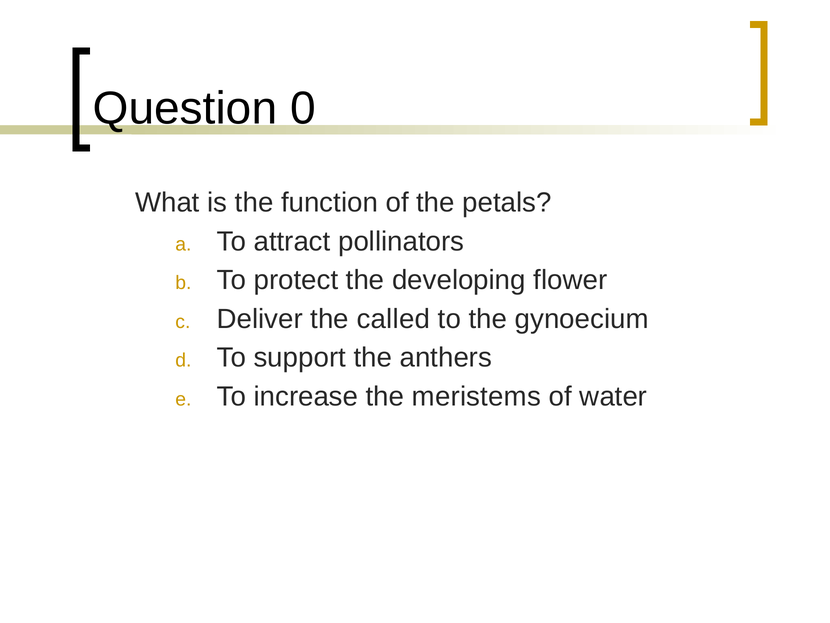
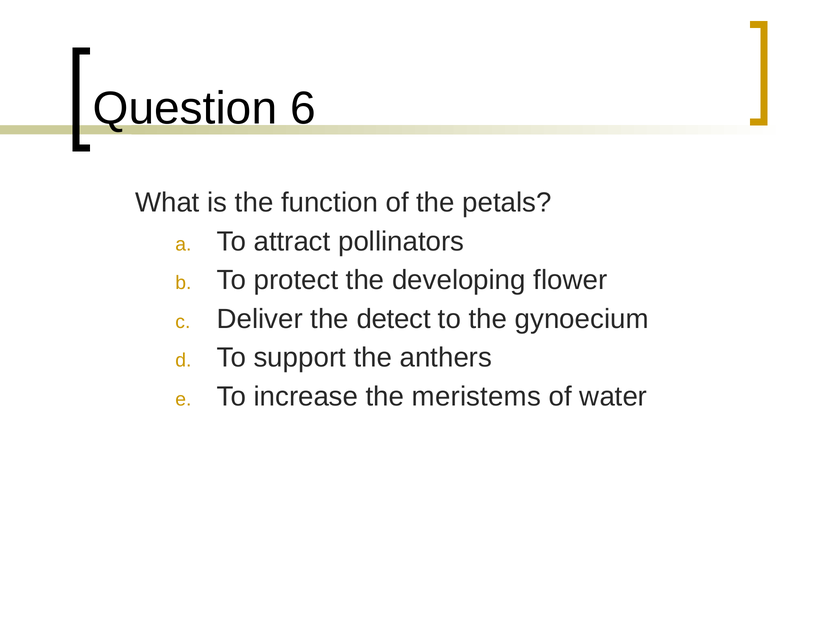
0: 0 -> 6
called: called -> detect
